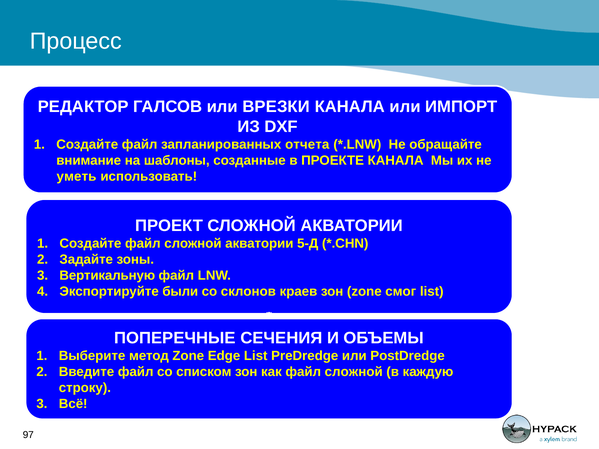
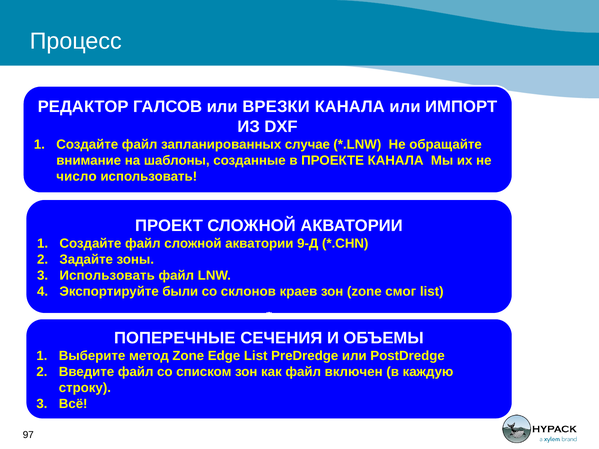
отчета: отчета -> случае
уметь: уметь -> число
5-Д: 5-Д -> 9-Д
Вертикальную at (107, 275): Вертикальную -> Использовать
как файл сложной: сложной -> включен
